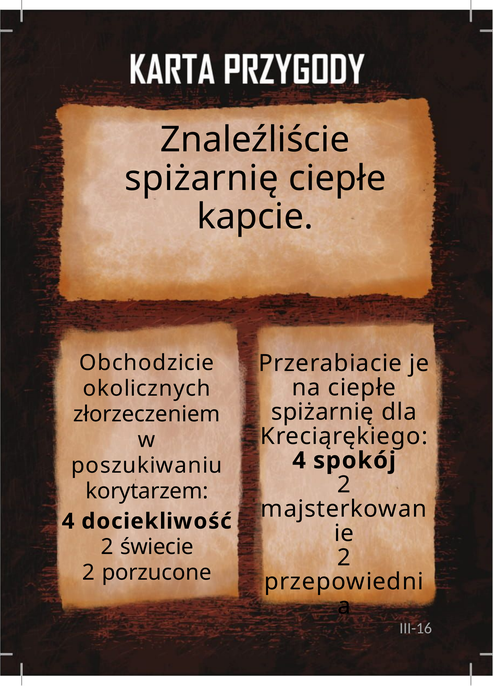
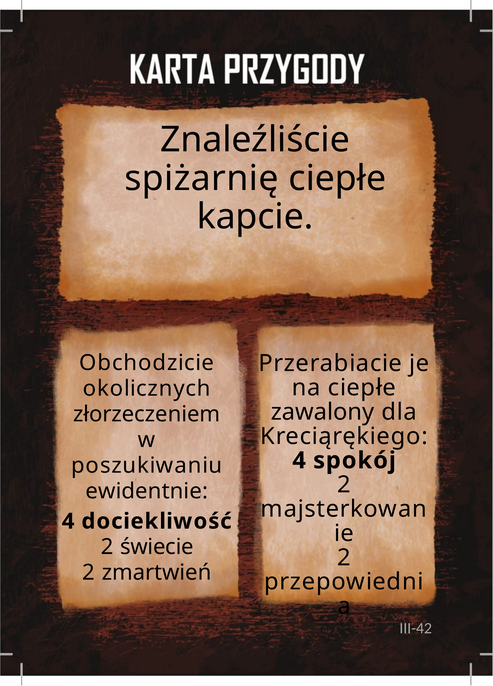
spiżarnię at (322, 412): spiżarnię -> zawalony
korytarzem: korytarzem -> ewidentnie
porzucone: porzucone -> zmartwień
III-16: III-16 -> III-42
